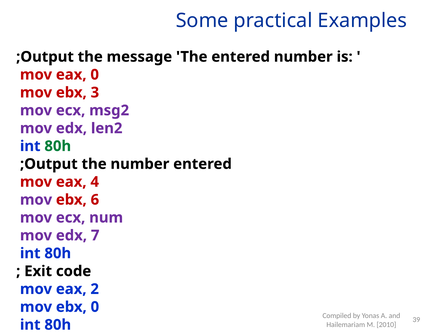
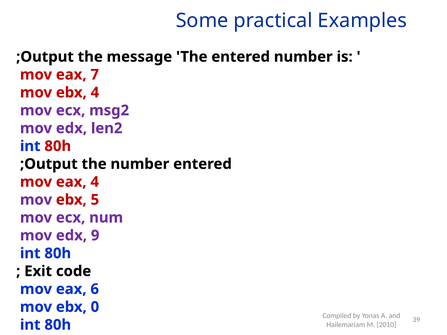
eax 0: 0 -> 7
ebx 3: 3 -> 4
80h at (58, 146) colour: green -> red
6: 6 -> 5
7: 7 -> 9
2: 2 -> 6
